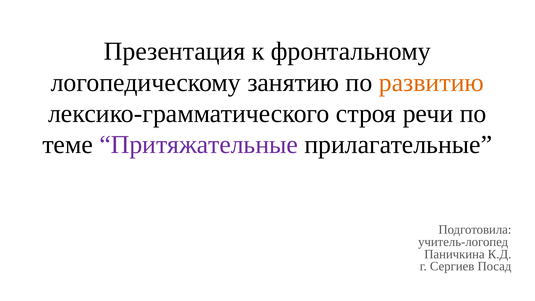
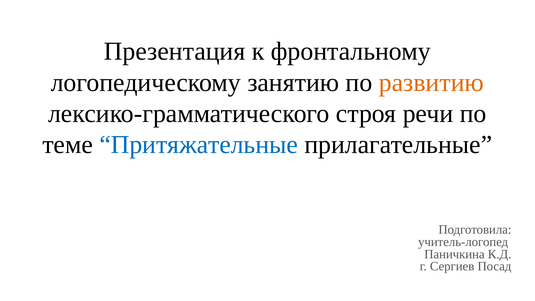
Притяжательные colour: purple -> blue
